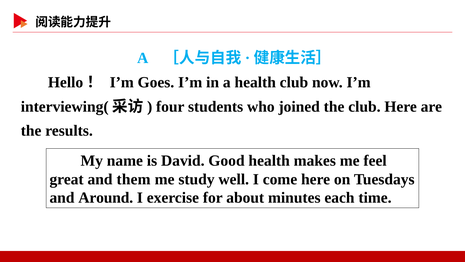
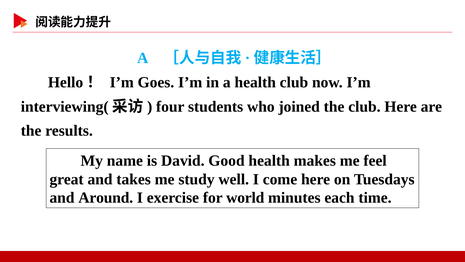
them: them -> takes
about: about -> world
